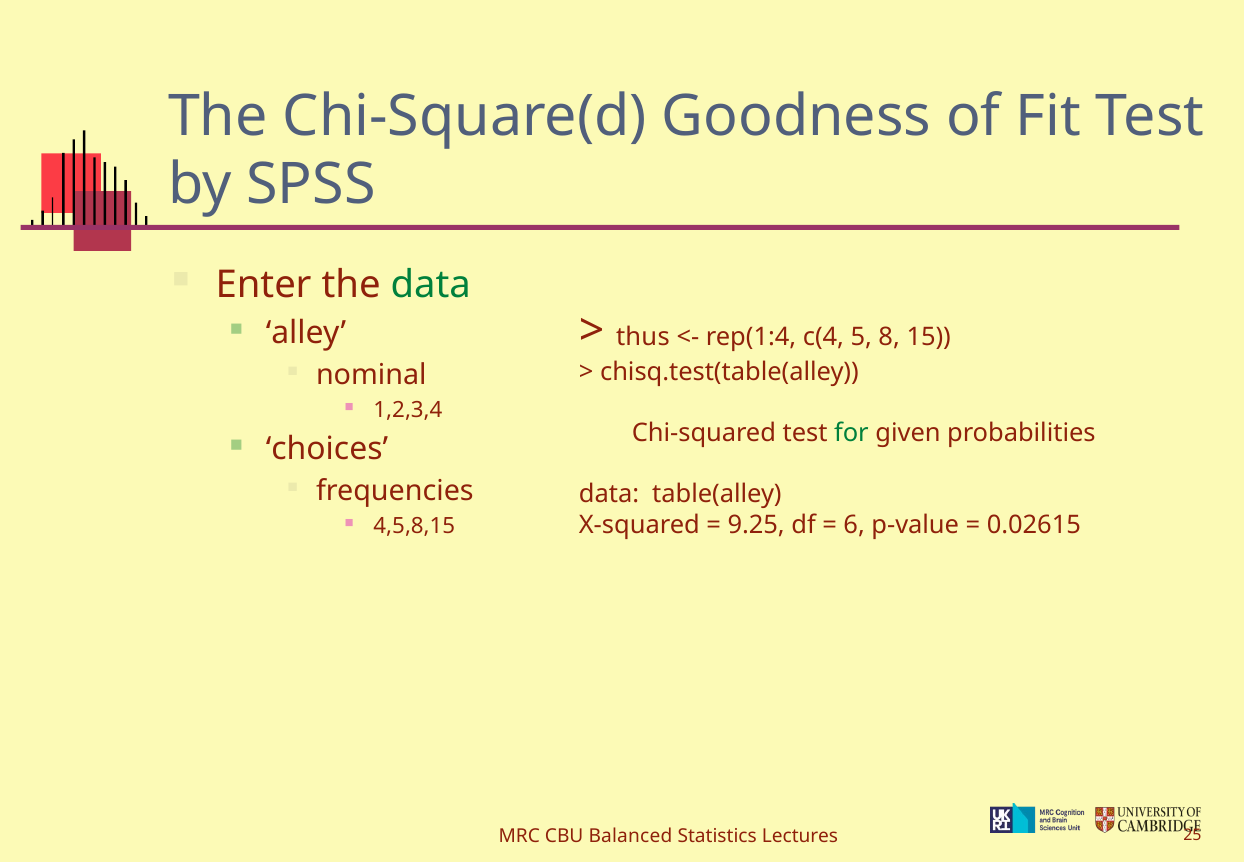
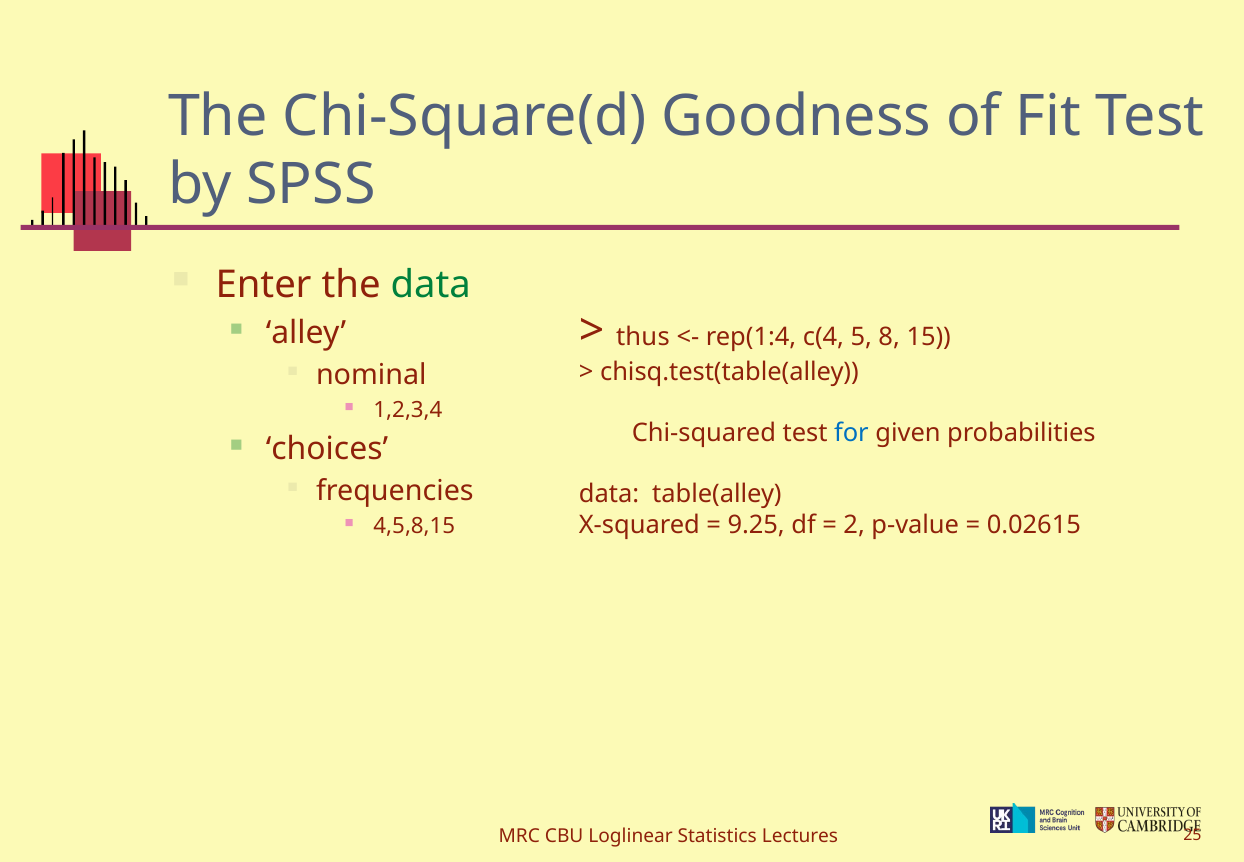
for colour: green -> blue
6: 6 -> 2
Balanced: Balanced -> Loglinear
